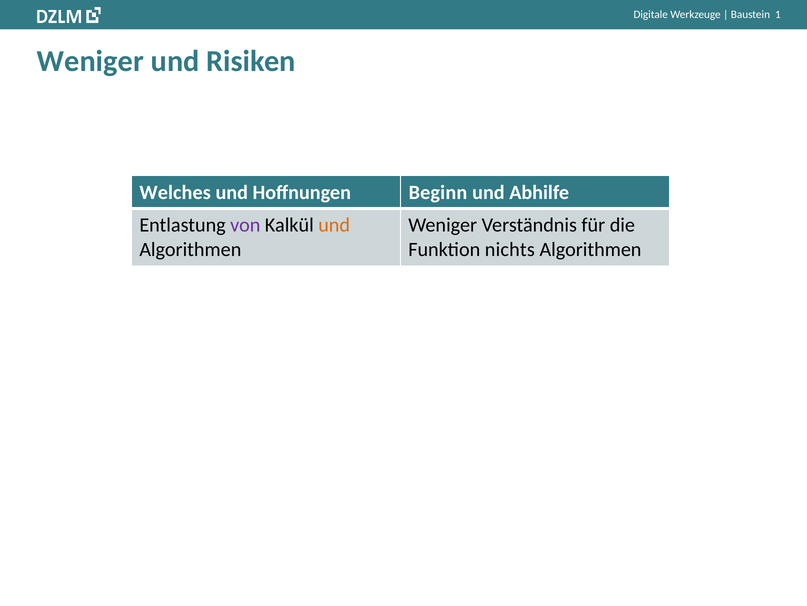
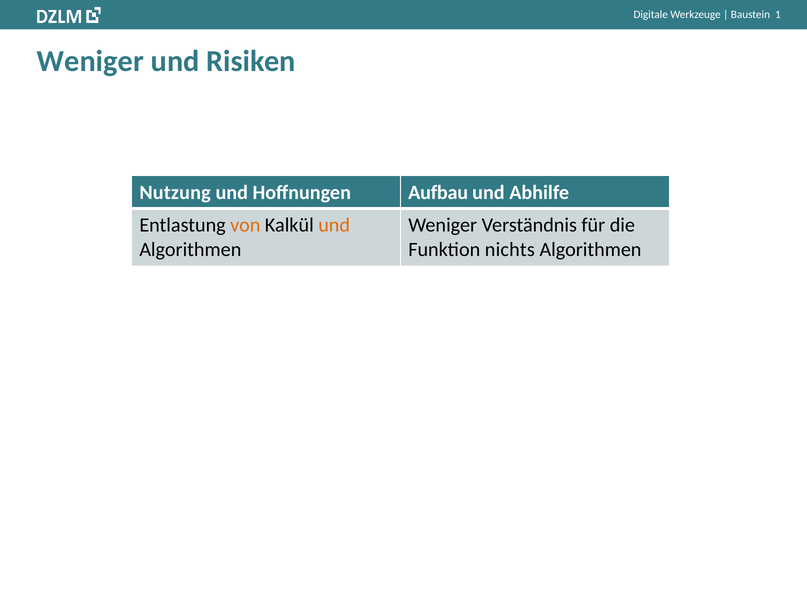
Welches: Welches -> Nutzung
Beginn: Beginn -> Aufbau
von colour: purple -> orange
